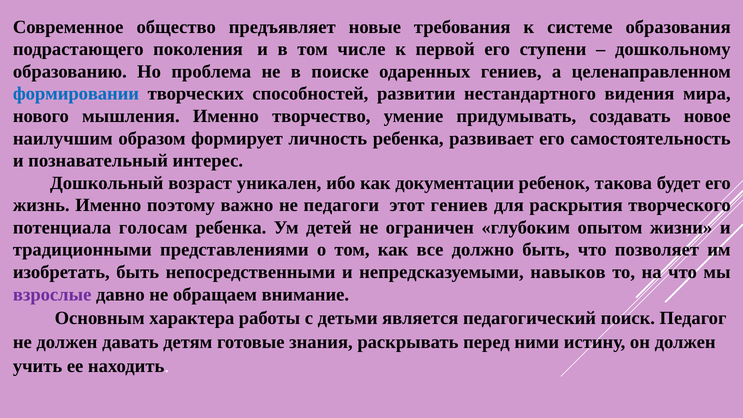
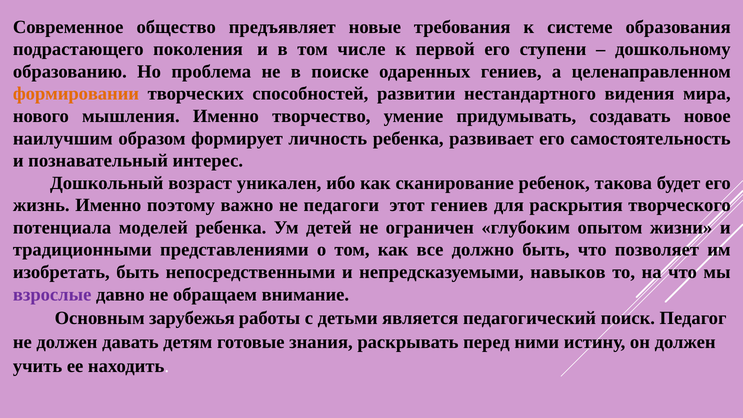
формировании colour: blue -> orange
документации: документации -> сканирование
голосам: голосам -> моделей
характера: характера -> зарубежья
